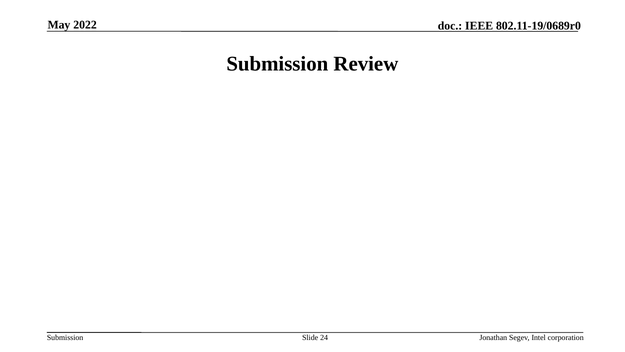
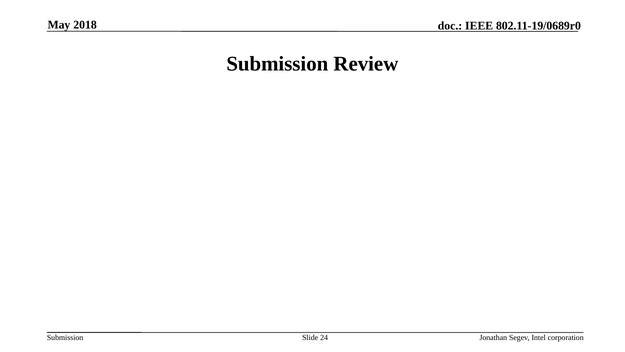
2022: 2022 -> 2018
